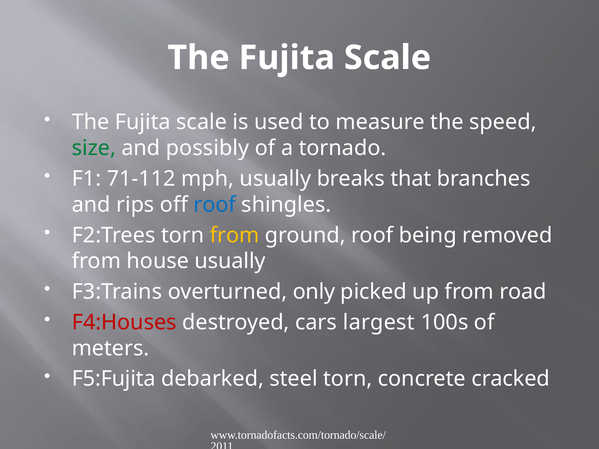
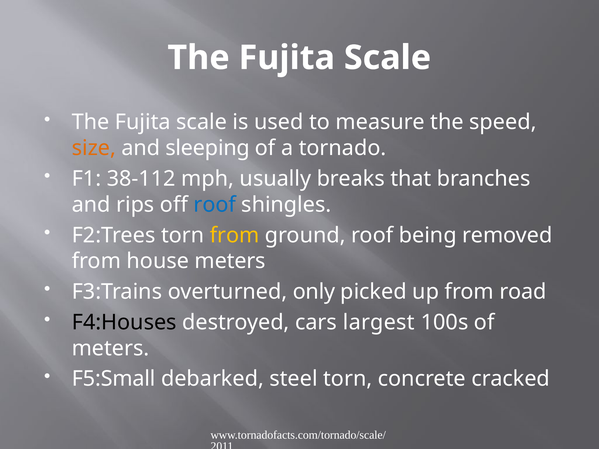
size colour: green -> orange
possibly: possibly -> sleeping
71-112: 71-112 -> 38-112
house usually: usually -> meters
F4:Houses colour: red -> black
F5:Fujita: F5:Fujita -> F5:Small
